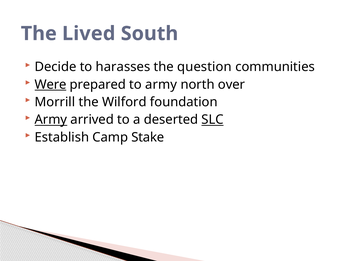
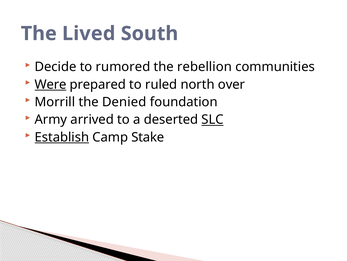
harasses: harasses -> rumored
question: question -> rebellion
to army: army -> ruled
Wilford: Wilford -> Denied
Army at (51, 119) underline: present -> none
Establish underline: none -> present
